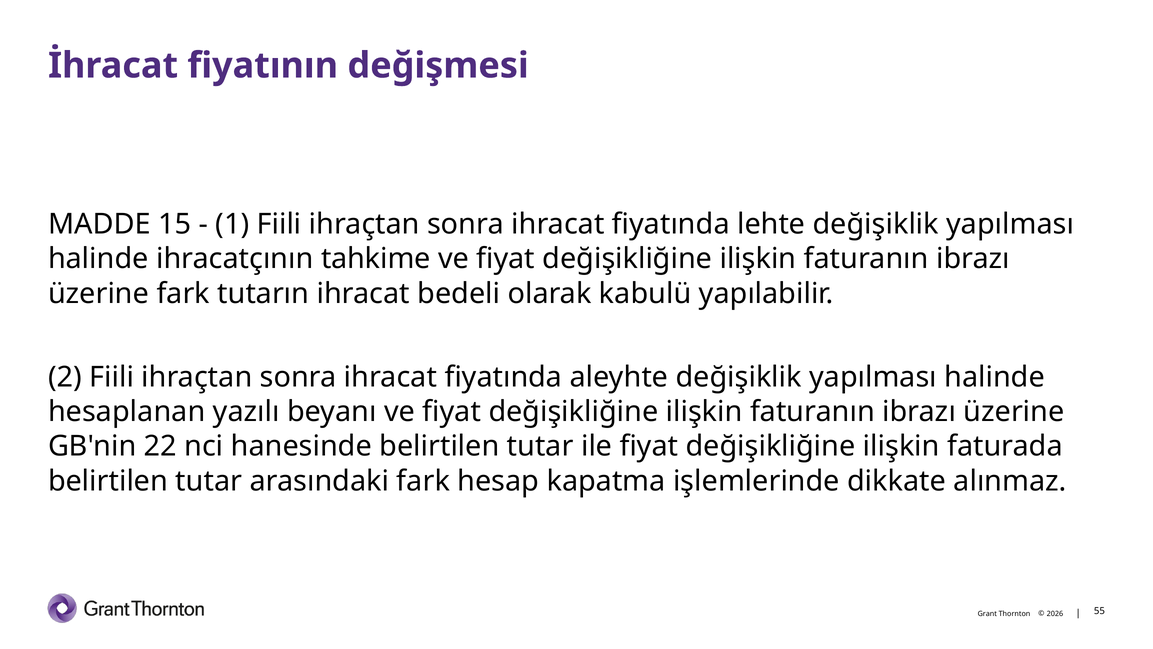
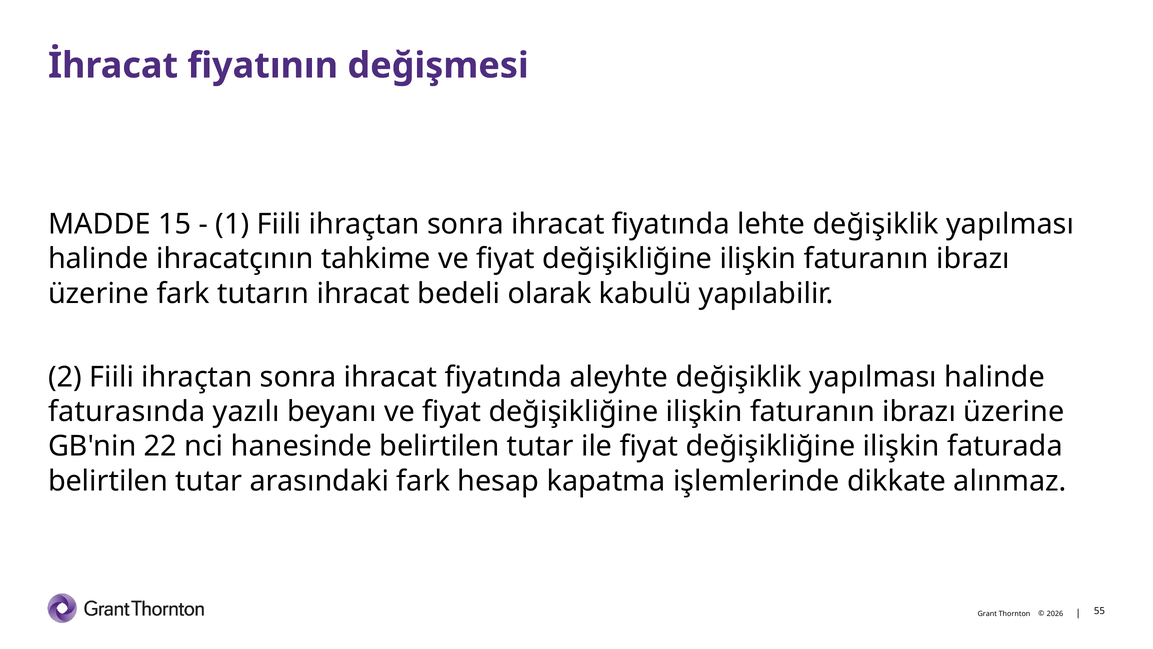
hesaplanan: hesaplanan -> faturasında
